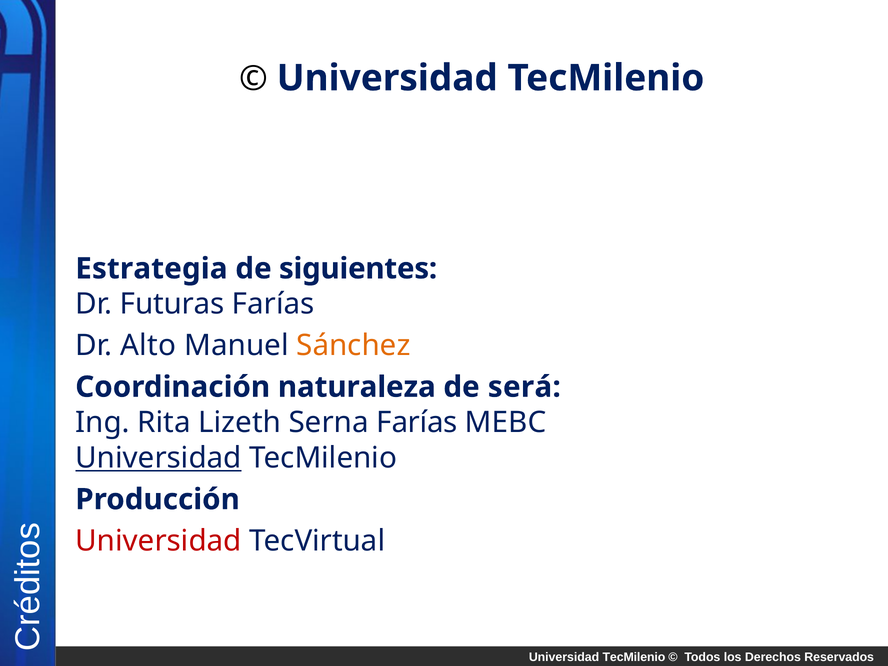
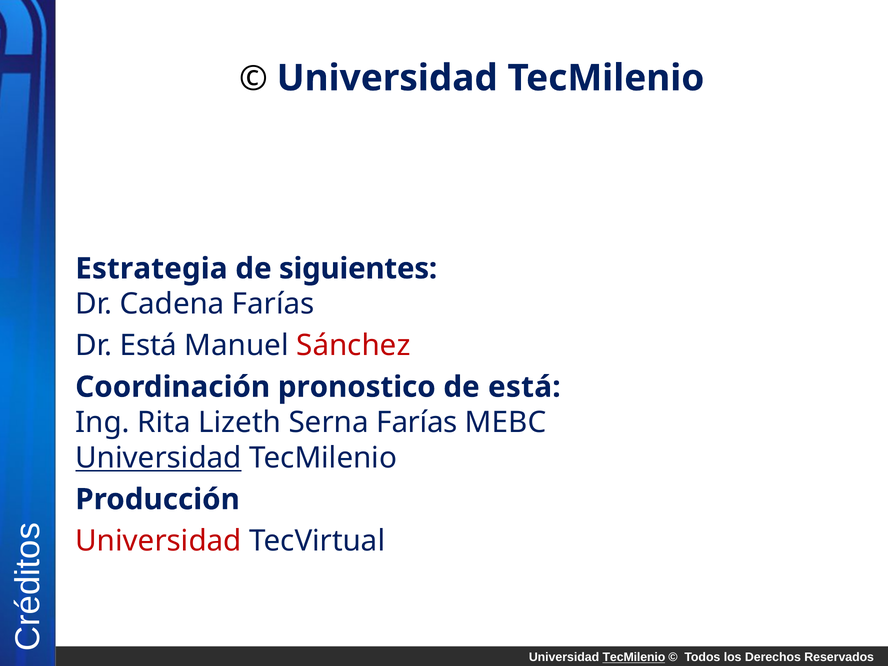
Futuras: Futuras -> Cadena
Dr Alto: Alto -> Está
Sánchez colour: orange -> red
naturaleza: naturaleza -> pronostico
de será: será -> está
TecMilenio at (634, 657) underline: none -> present
